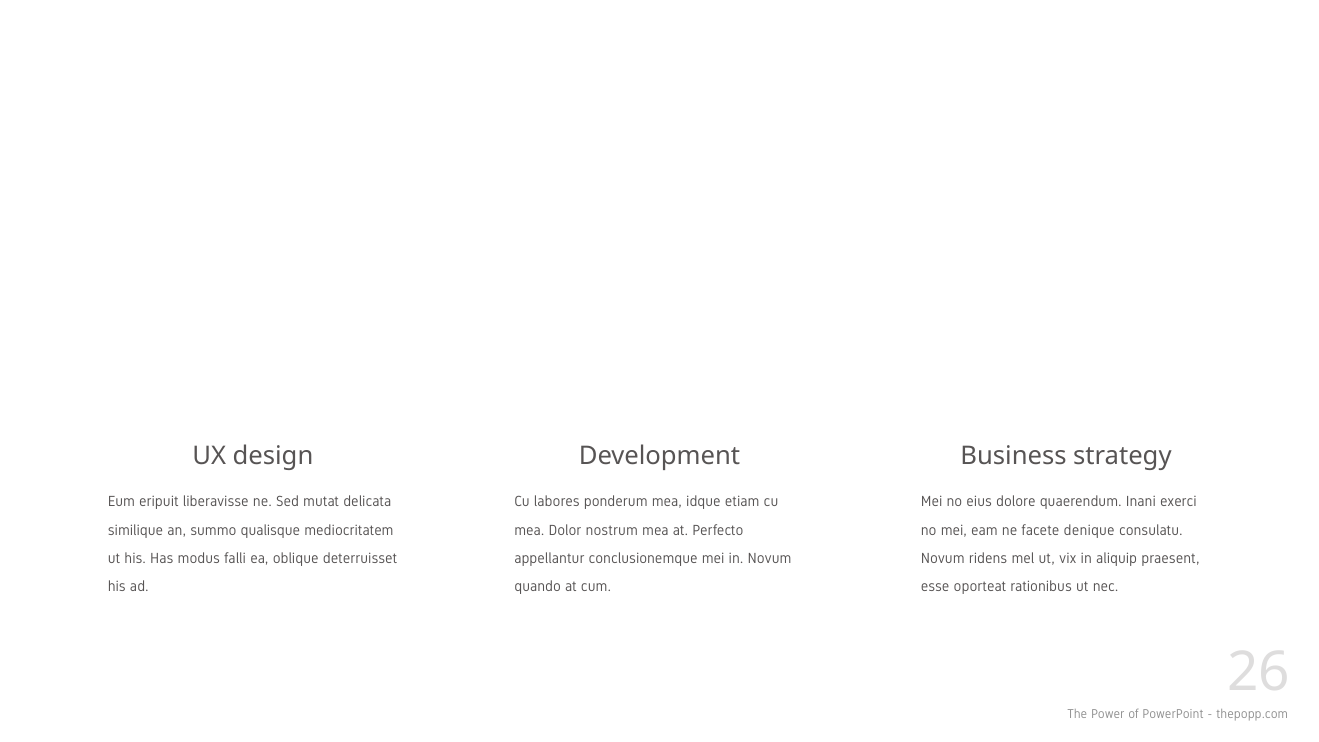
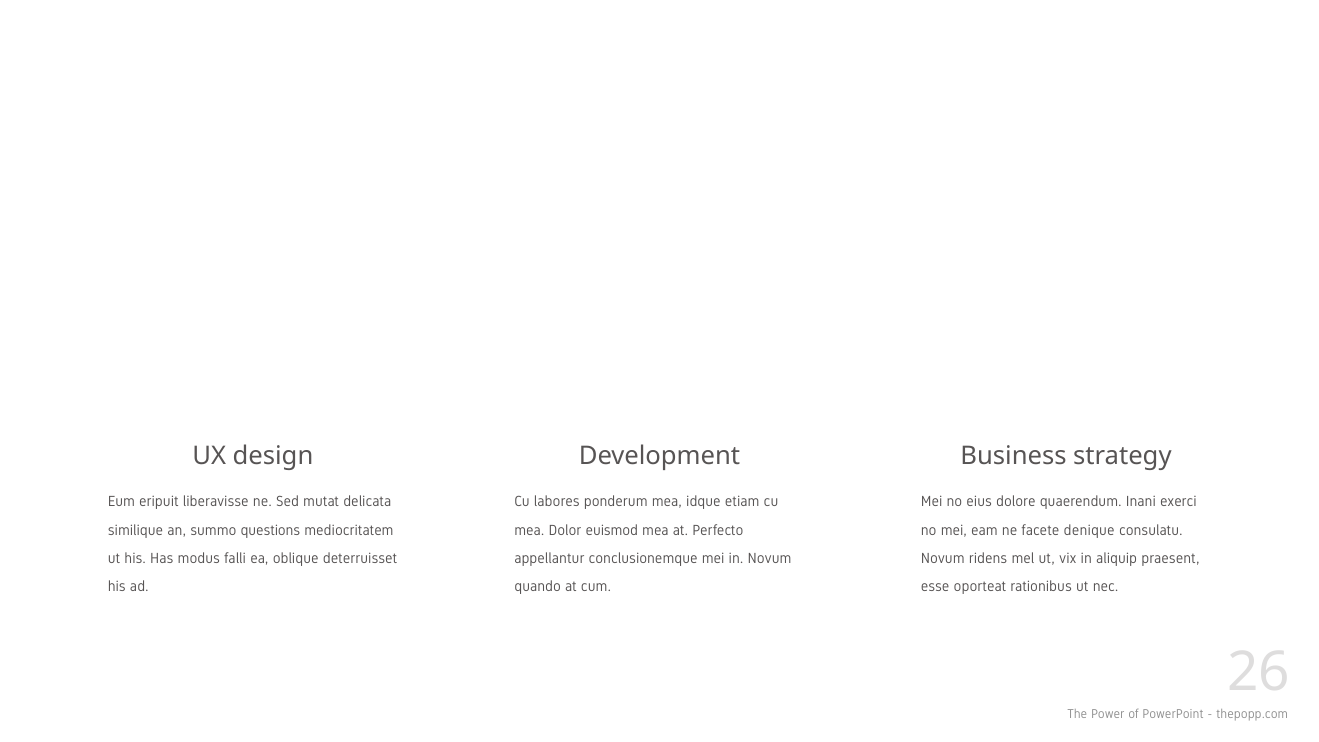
qualisque: qualisque -> questions
nostrum: nostrum -> euismod
